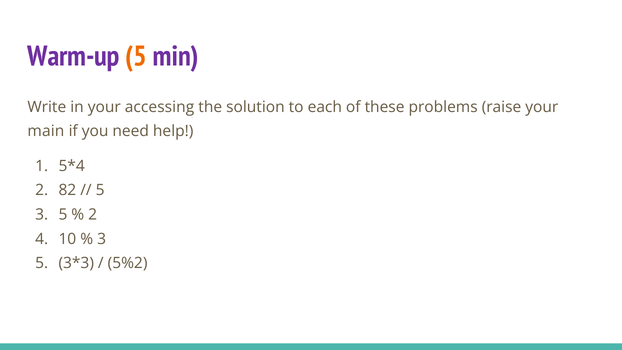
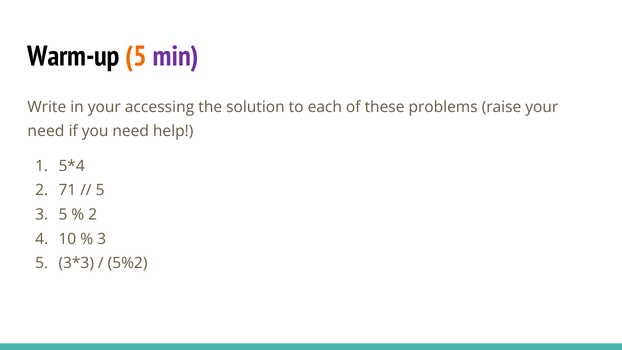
Warm-up colour: purple -> black
main at (46, 131): main -> need
82: 82 -> 71
